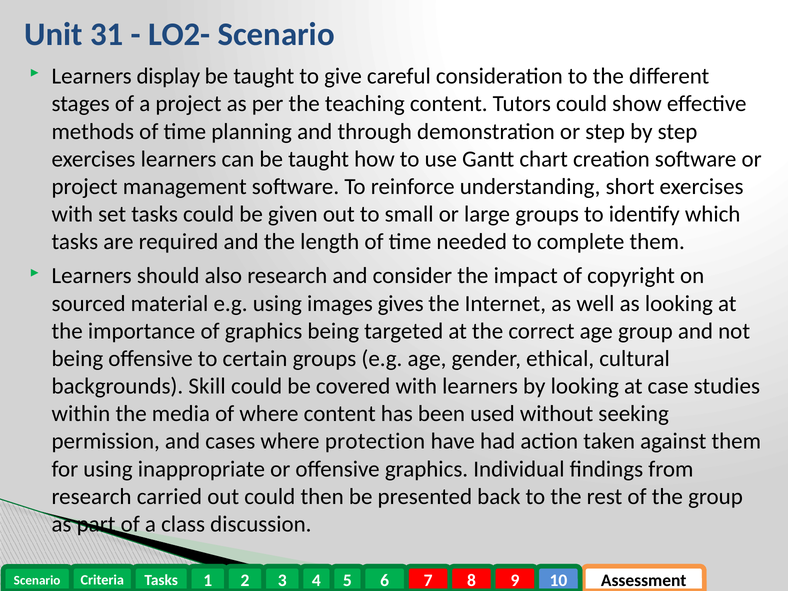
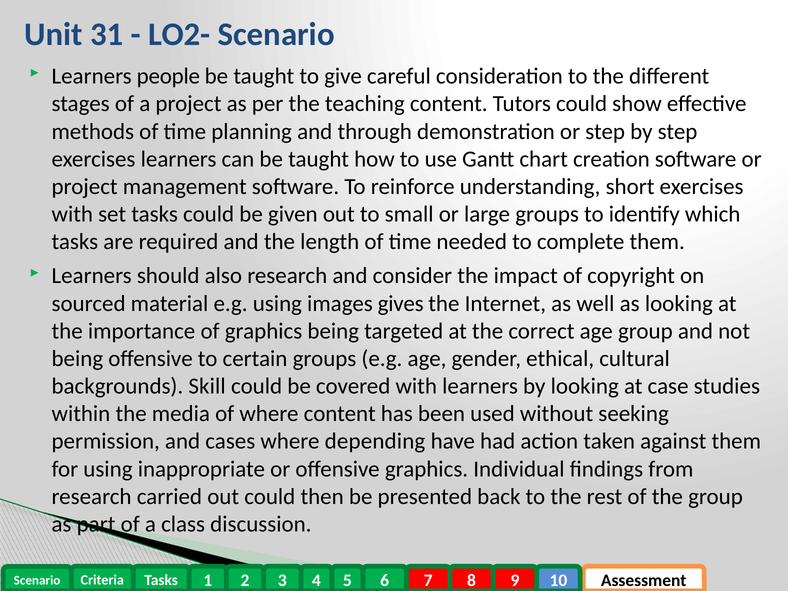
display: display -> people
protection: protection -> depending
